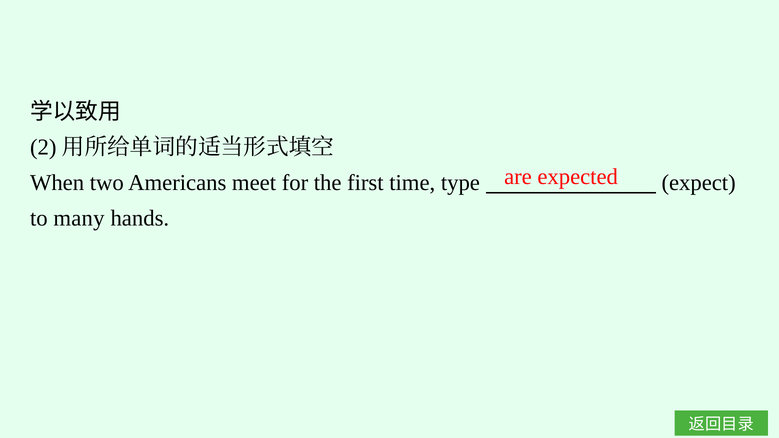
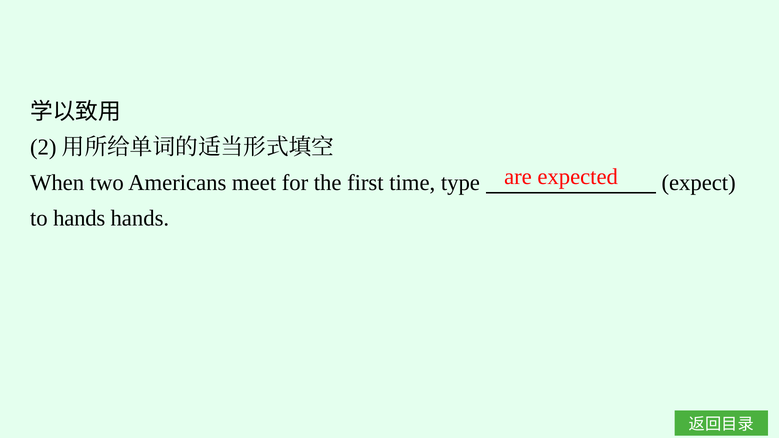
to many: many -> hands
